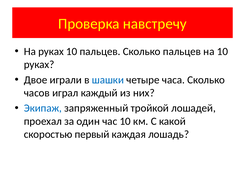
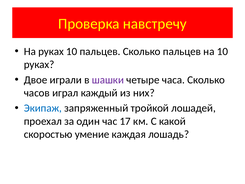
шашки colour: blue -> purple
час 10: 10 -> 17
первый: первый -> умение
